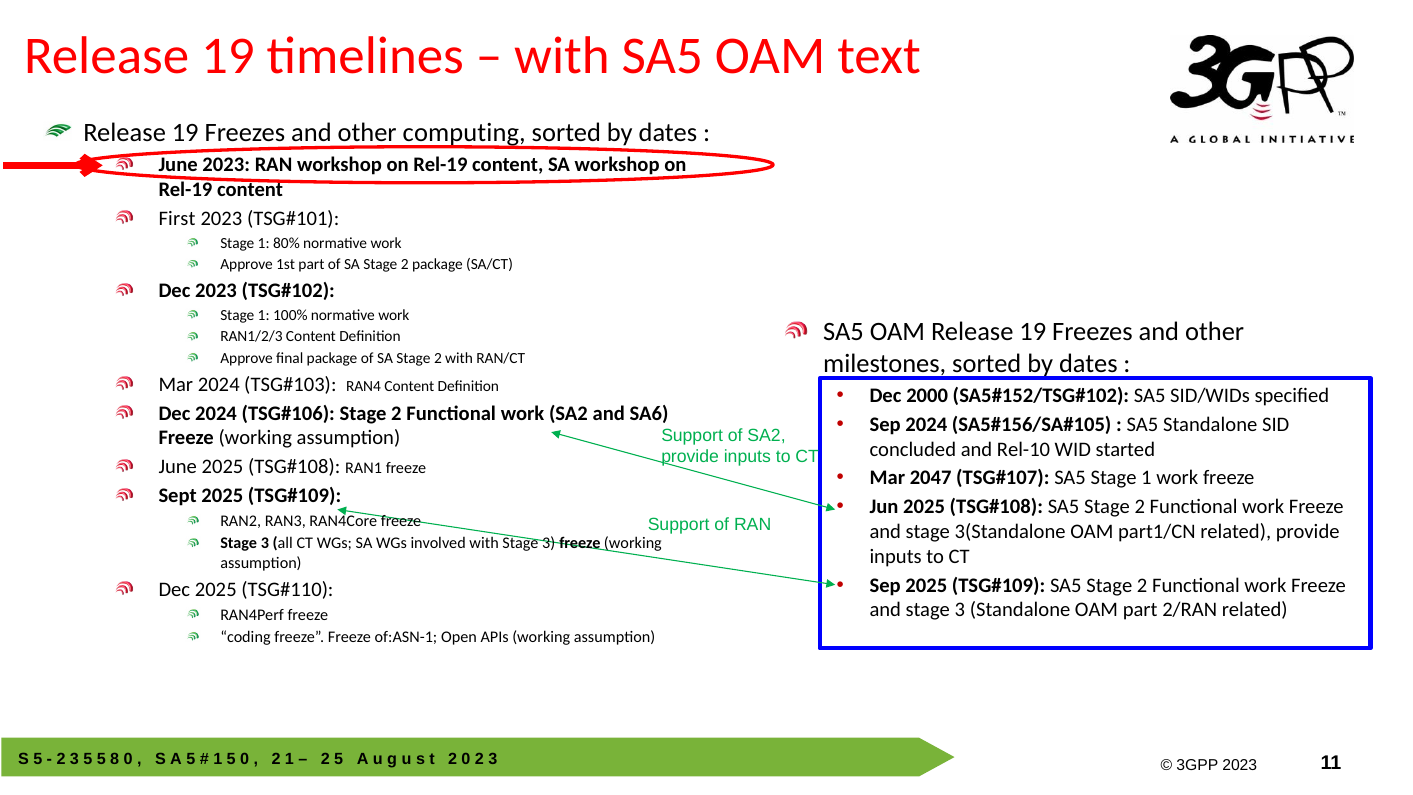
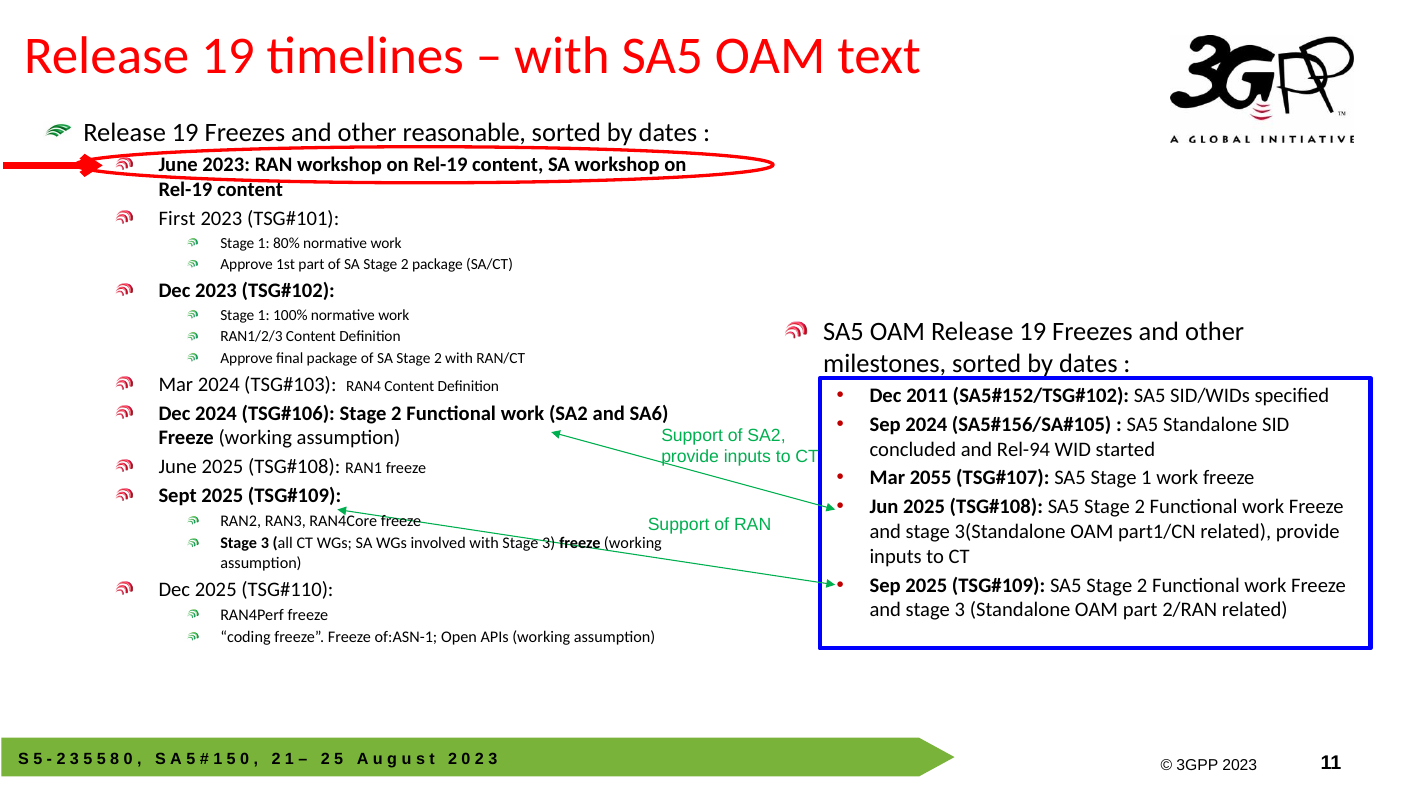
computing: computing -> reasonable
2000: 2000 -> 2011
Rel-10: Rel-10 -> Rel-94
2047: 2047 -> 2055
